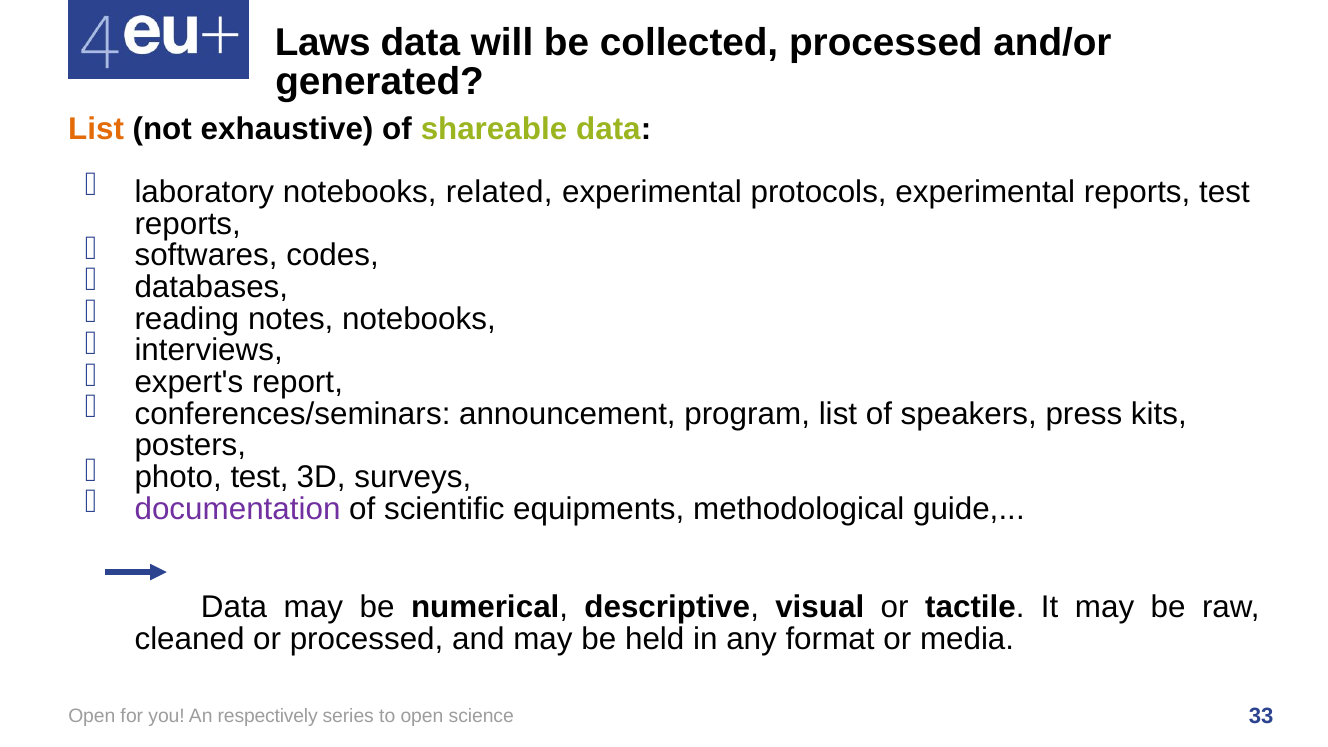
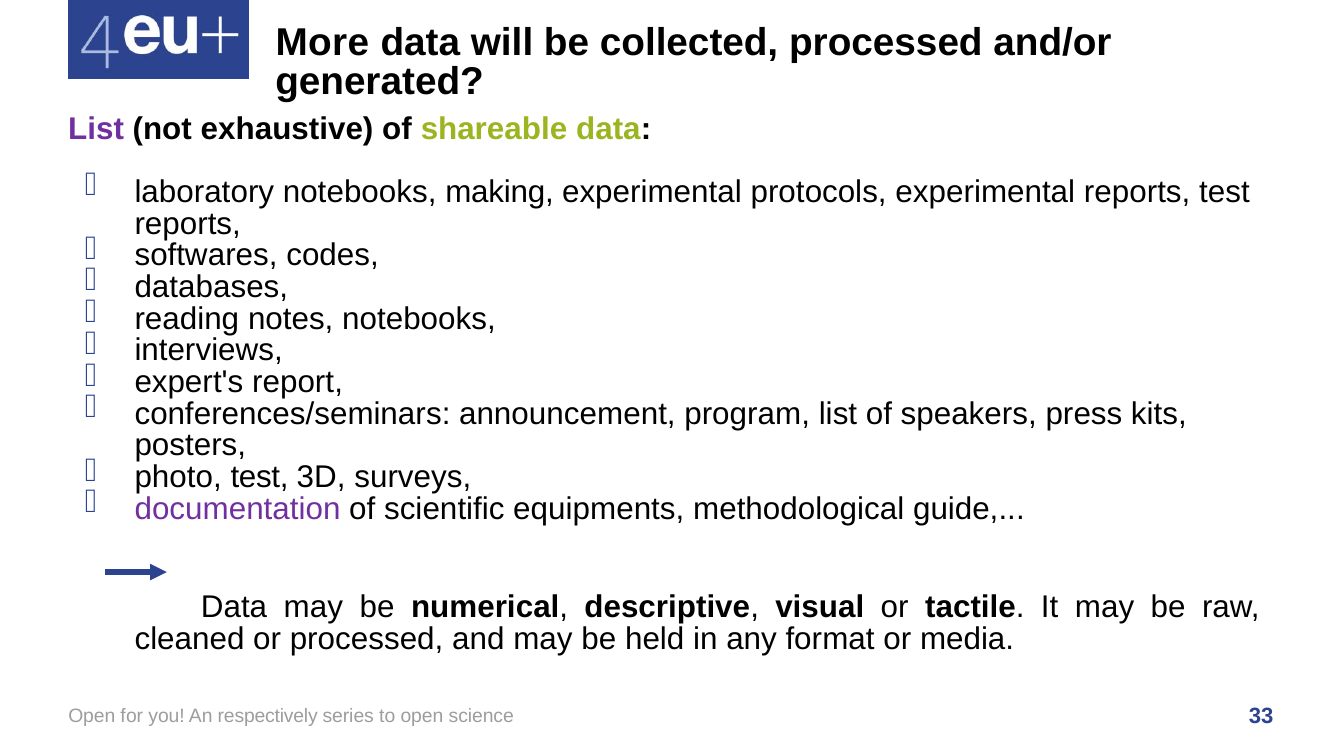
Laws: Laws -> More
List at (96, 129) colour: orange -> purple
related: related -> making
